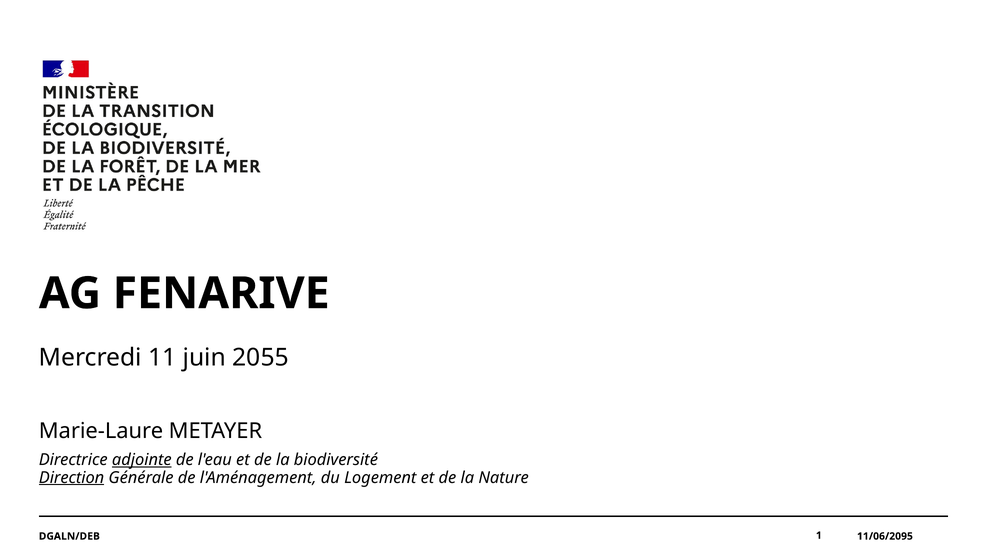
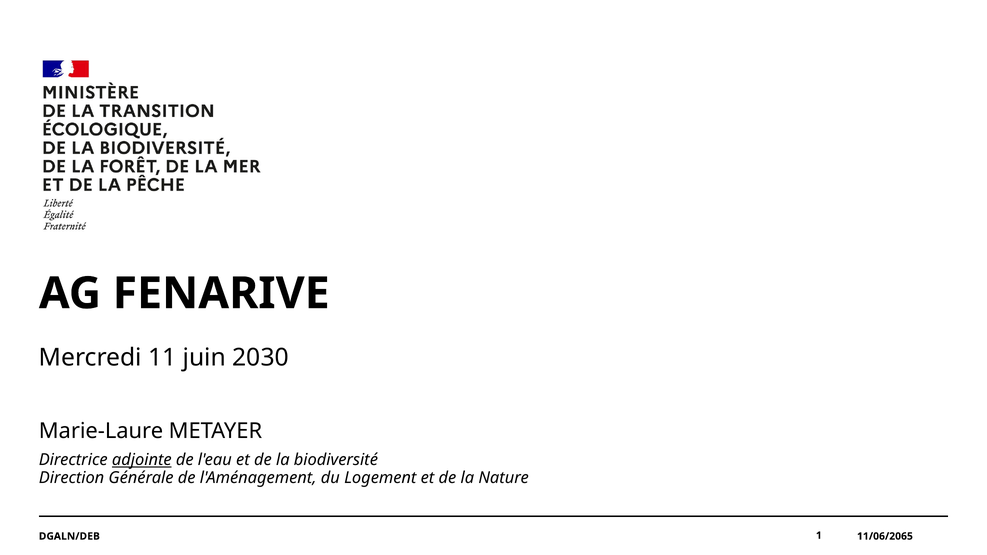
2055: 2055 -> 2030
Direction underline: present -> none
11/06/2095: 11/06/2095 -> 11/06/2065
